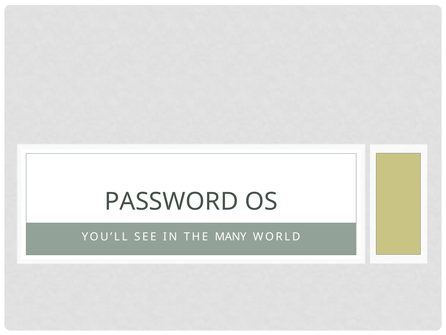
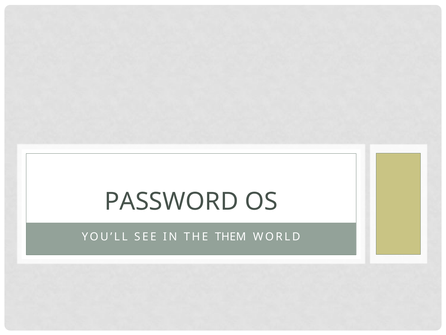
MANY: MANY -> THEM
